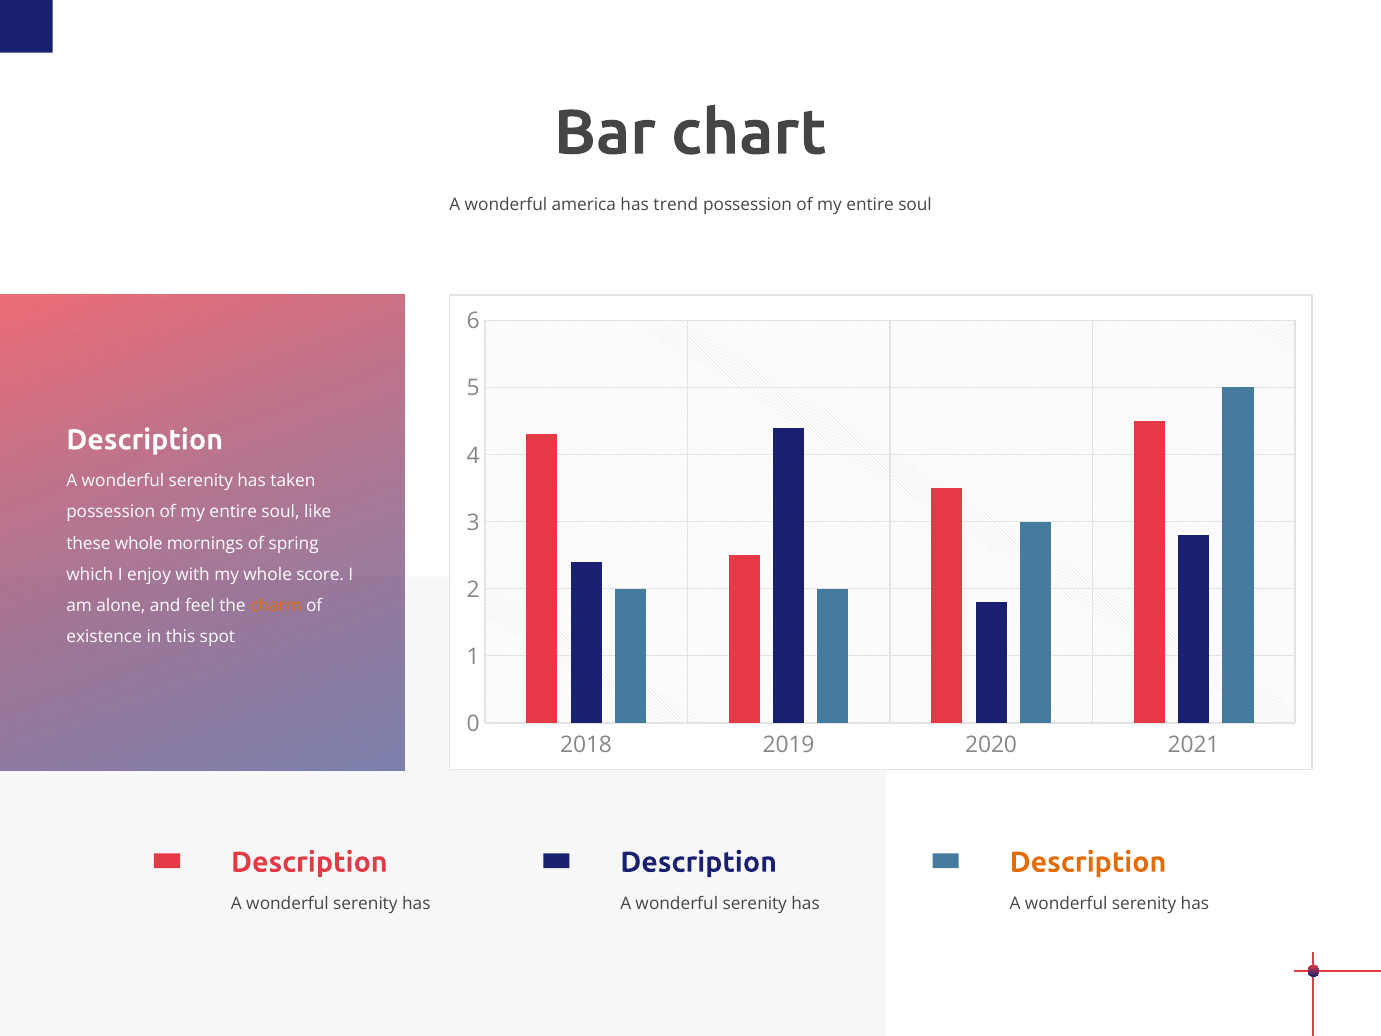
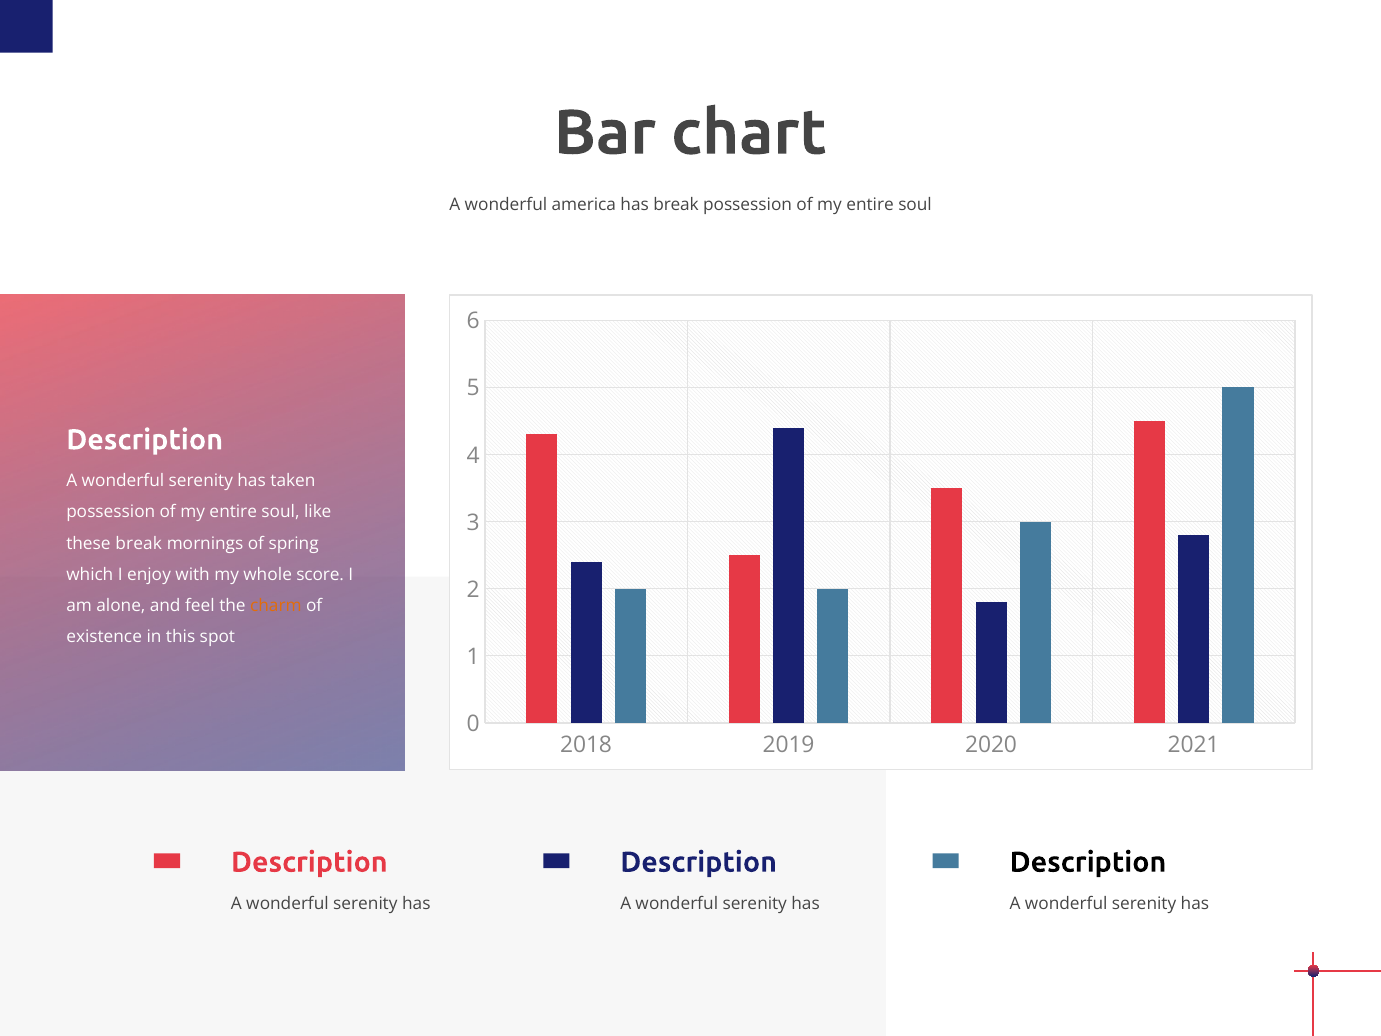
has trend: trend -> break
these whole: whole -> break
Description at (1088, 862) colour: orange -> black
